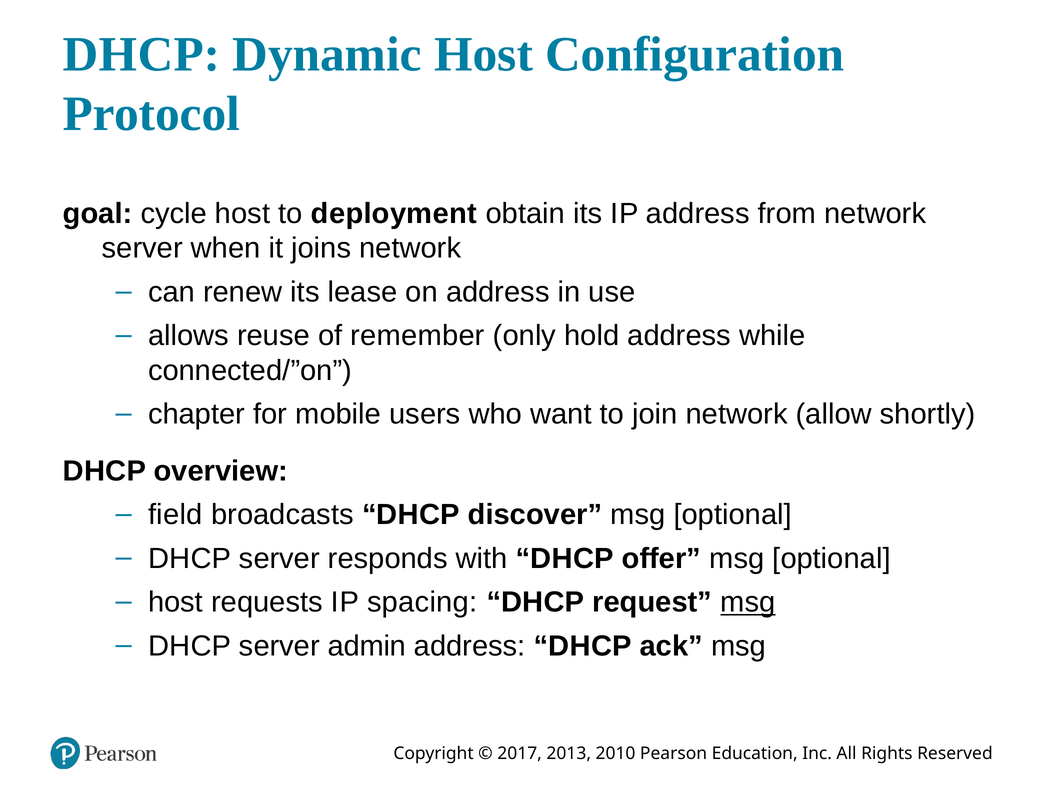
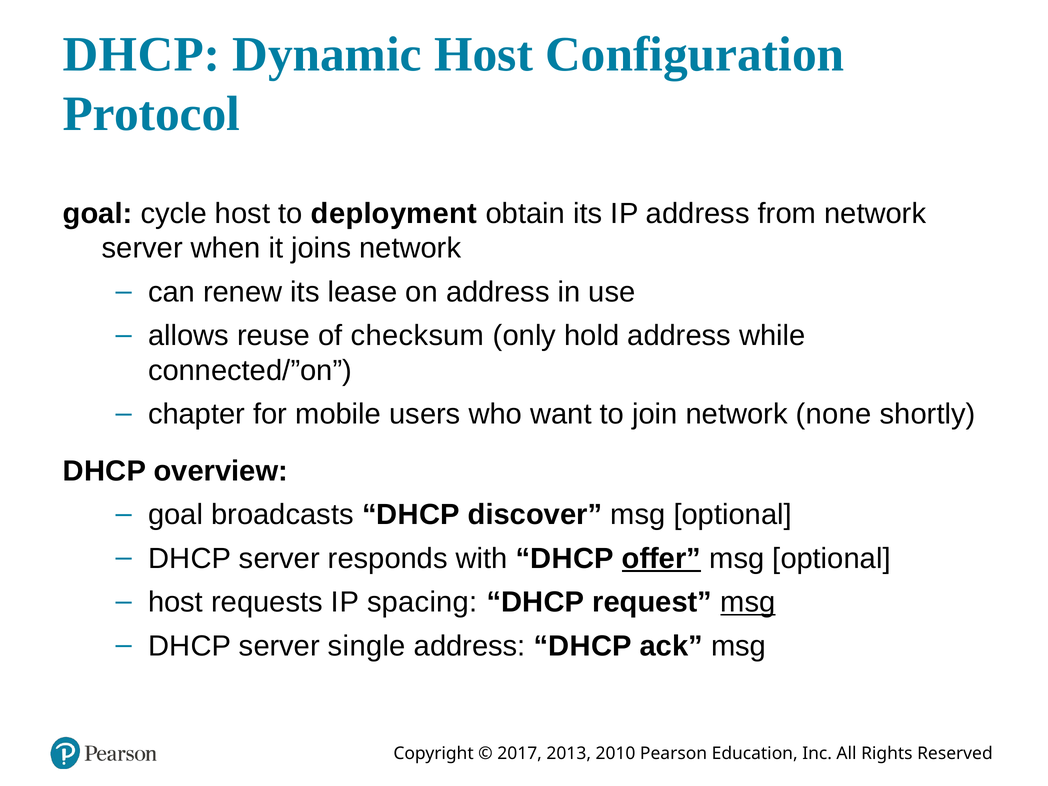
remember: remember -> checksum
allow: allow -> none
field at (175, 515): field -> goal
offer underline: none -> present
admin: admin -> single
